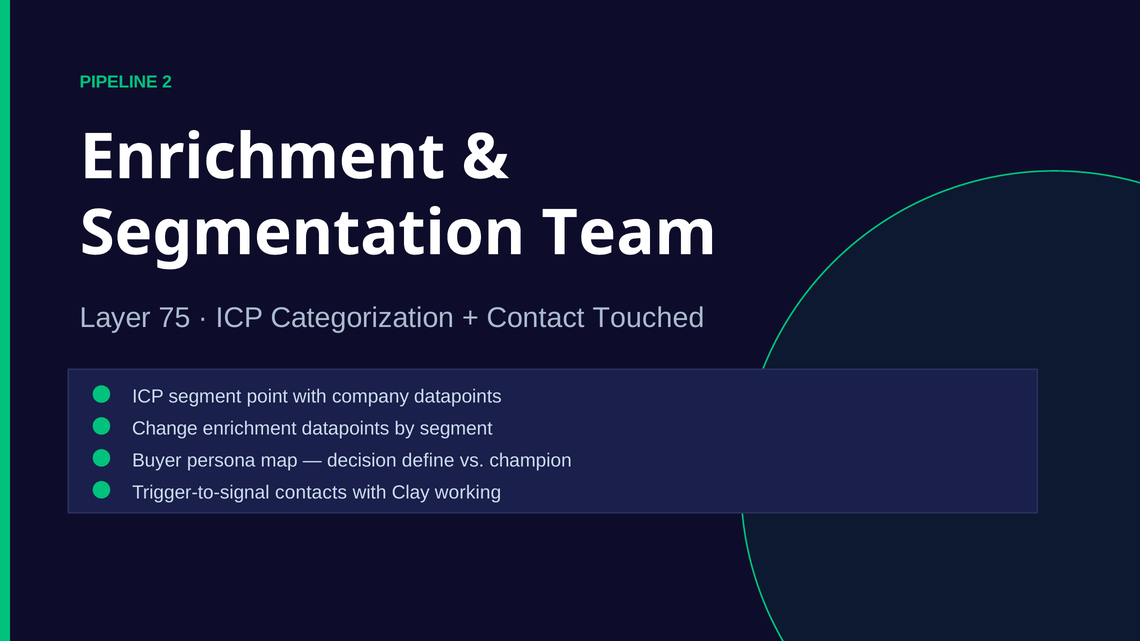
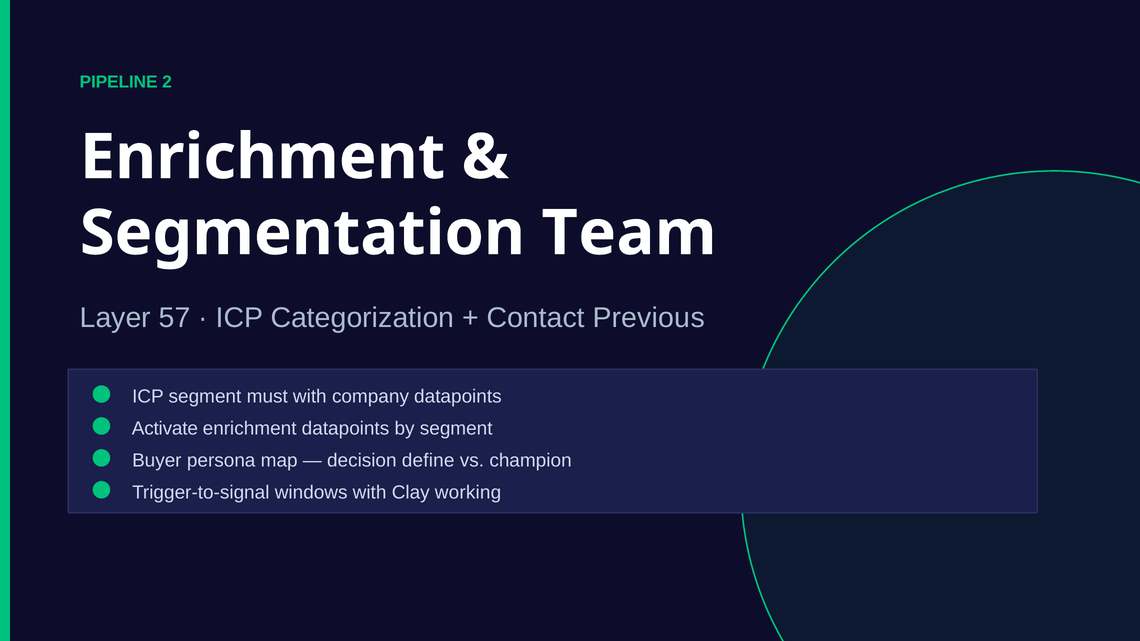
75: 75 -> 57
Touched: Touched -> Previous
point: point -> must
Change: Change -> Activate
contacts: contacts -> windows
